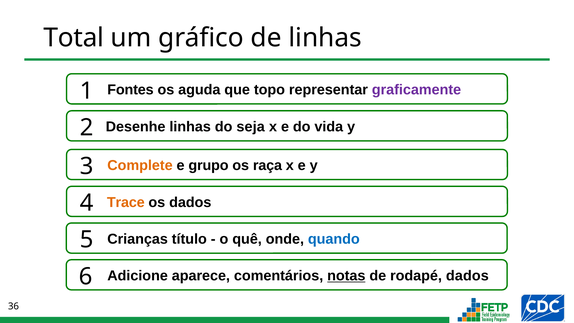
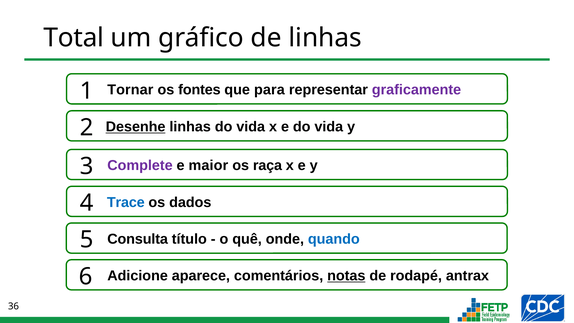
Fontes: Fontes -> Tornar
aguda: aguda -> fontes
topo: topo -> para
Desenhe underline: none -> present
linhas do seja: seja -> vida
Complete colour: orange -> purple
grupo: grupo -> maior
Trace colour: orange -> blue
Crianças: Crianças -> Consulta
rodapé dados: dados -> antrax
